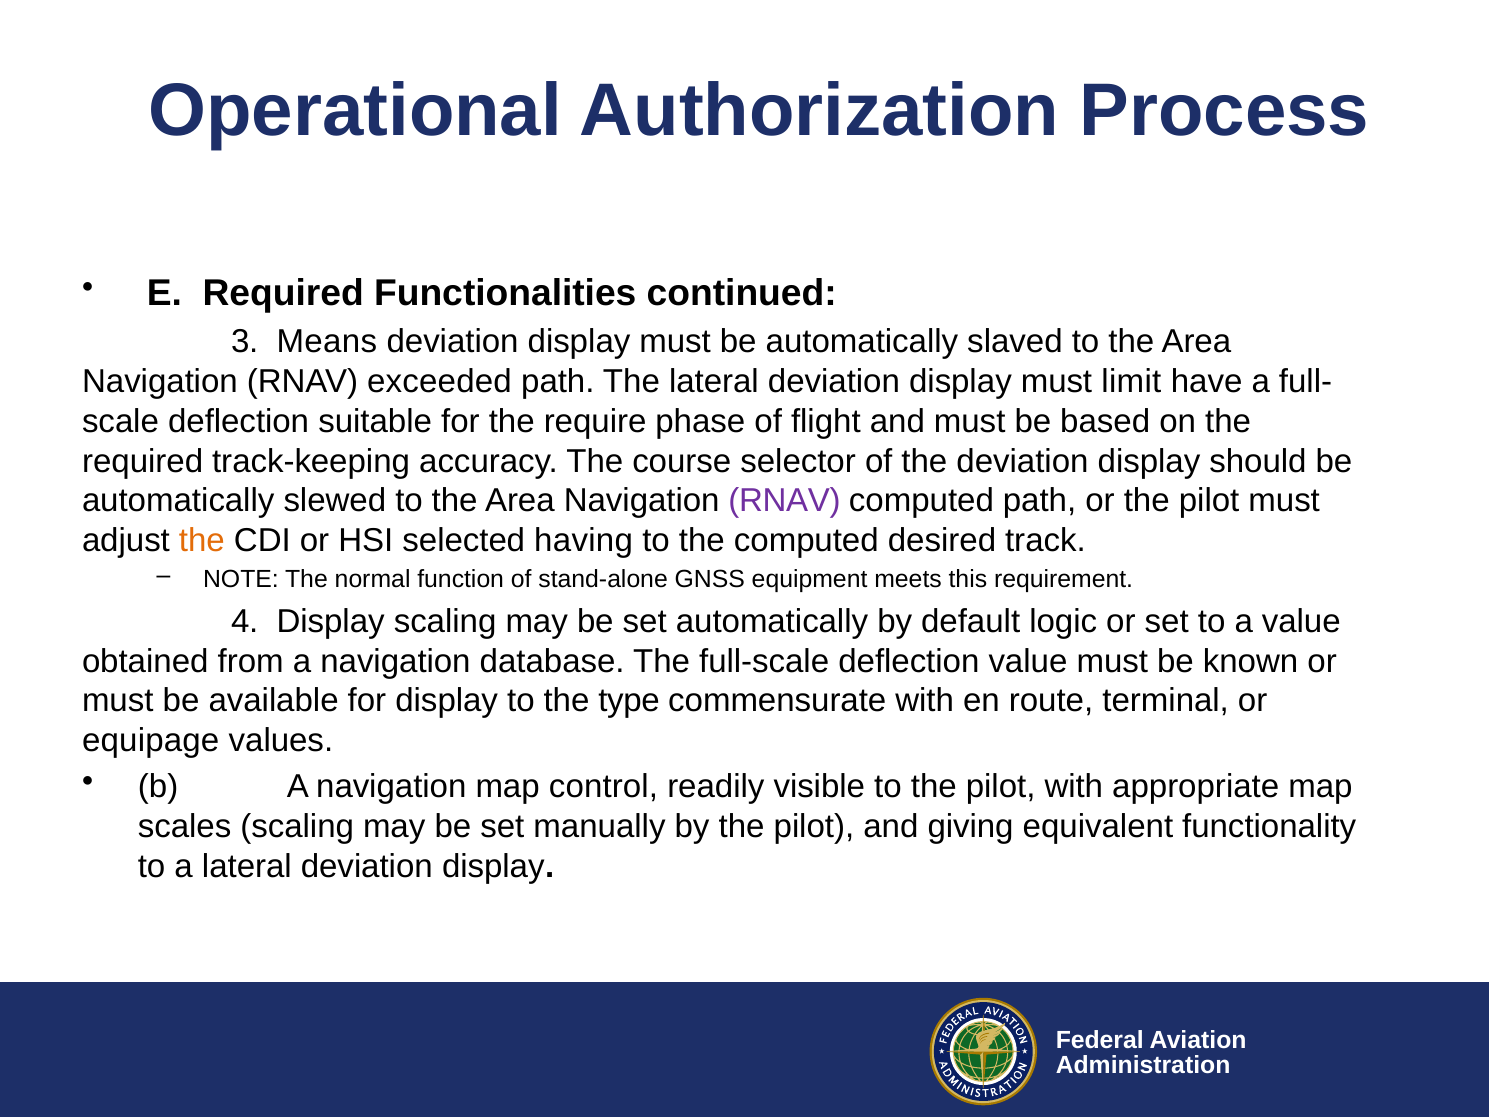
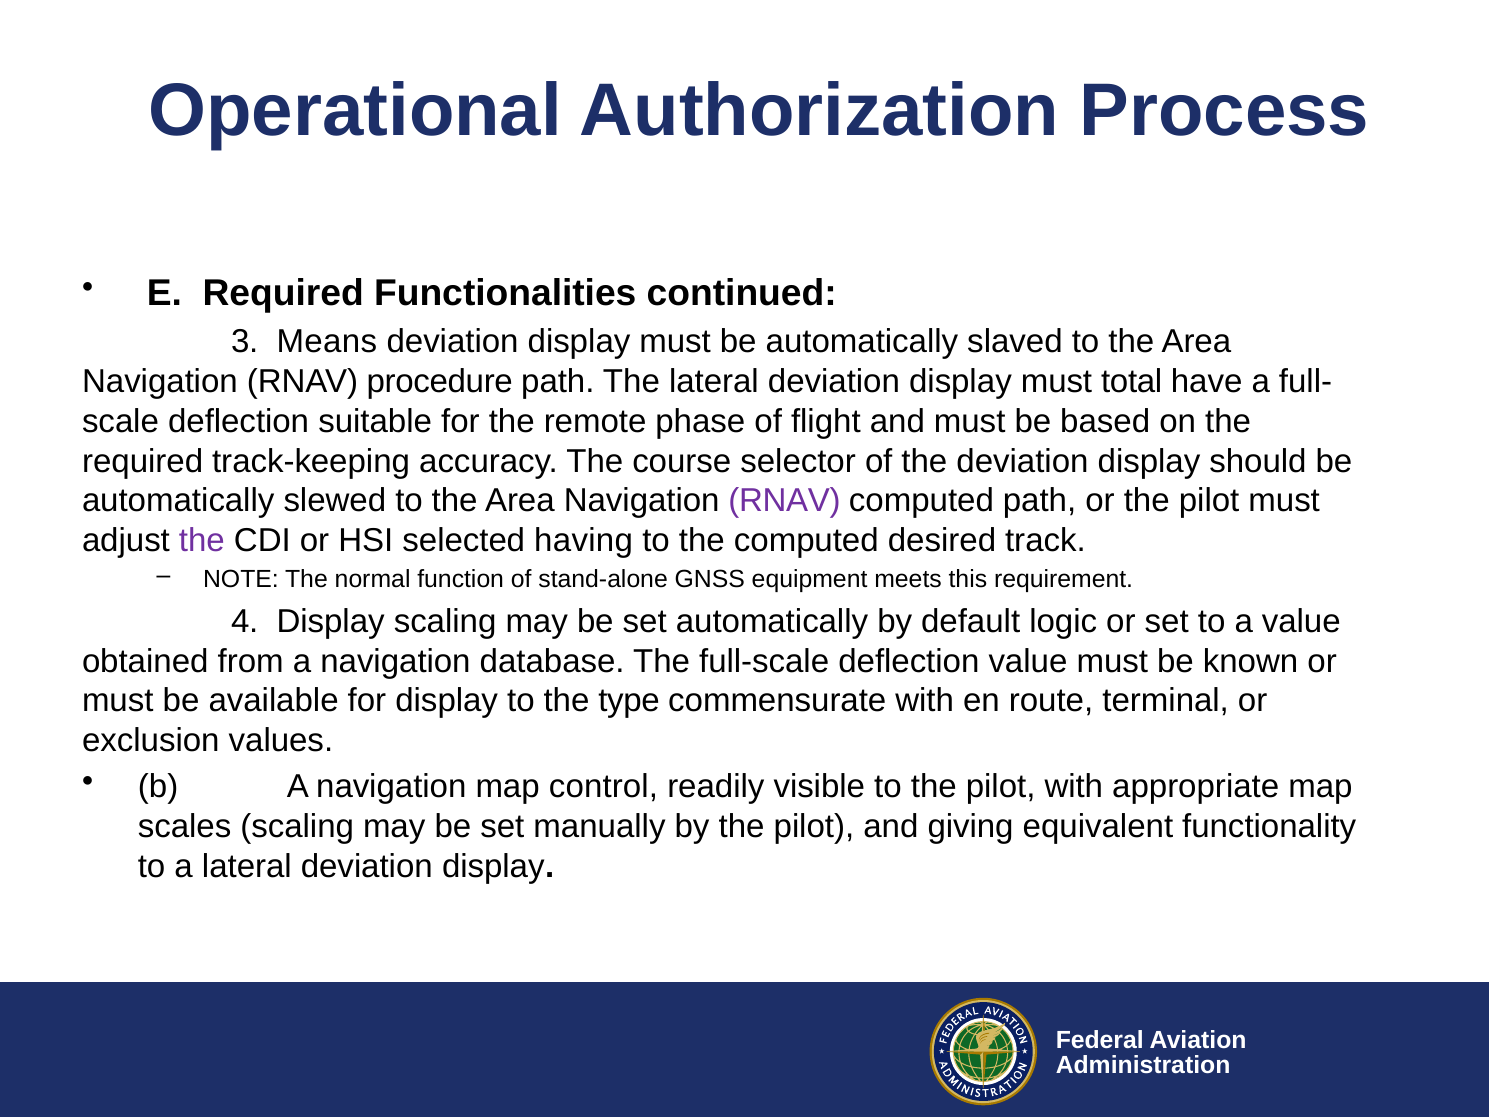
exceeded: exceeded -> procedure
limit: limit -> total
require: require -> remote
the at (202, 540) colour: orange -> purple
equipage: equipage -> exclusion
